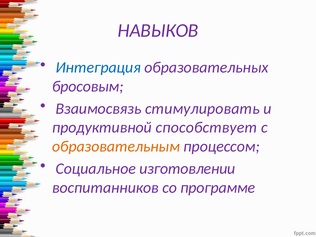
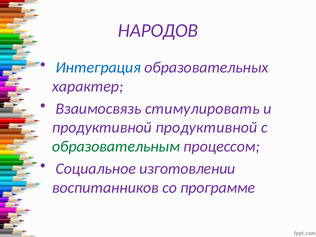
НАВЫКОВ: НАВЫКОВ -> НАРОДОВ
бросовым: бросовым -> характер
продуктивной способствует: способствует -> продуктивной
образовательным colour: orange -> green
